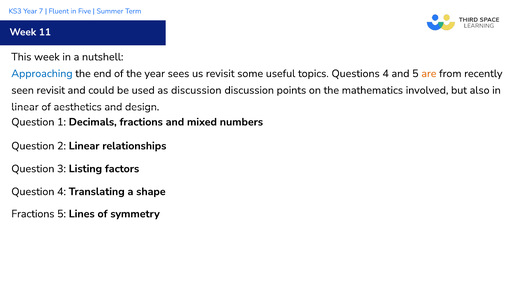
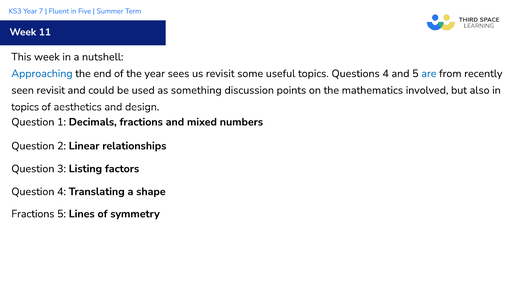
are colour: orange -> blue
as discussion: discussion -> something
linear at (25, 107): linear -> topics
